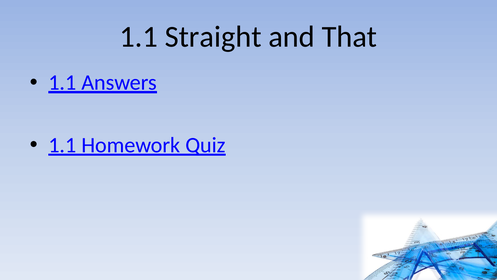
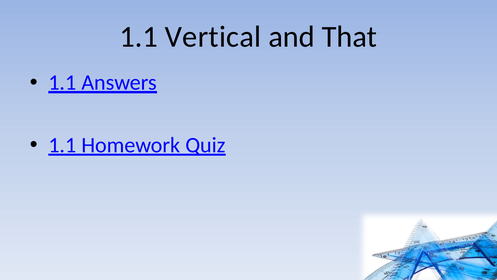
Straight: Straight -> Vertical
